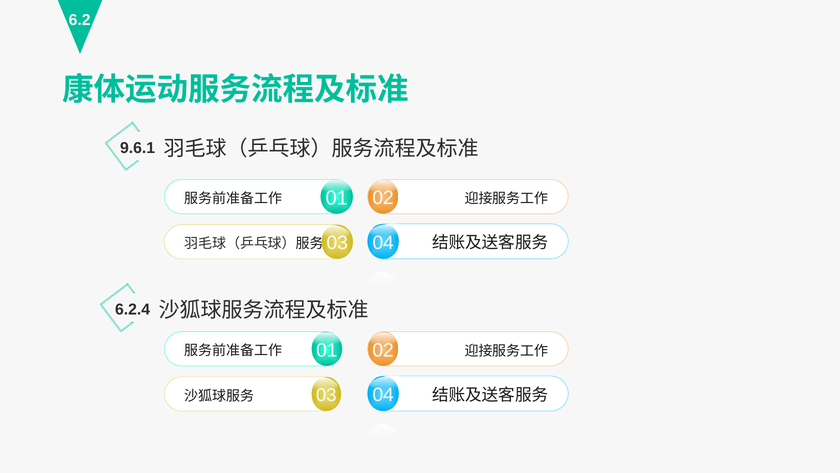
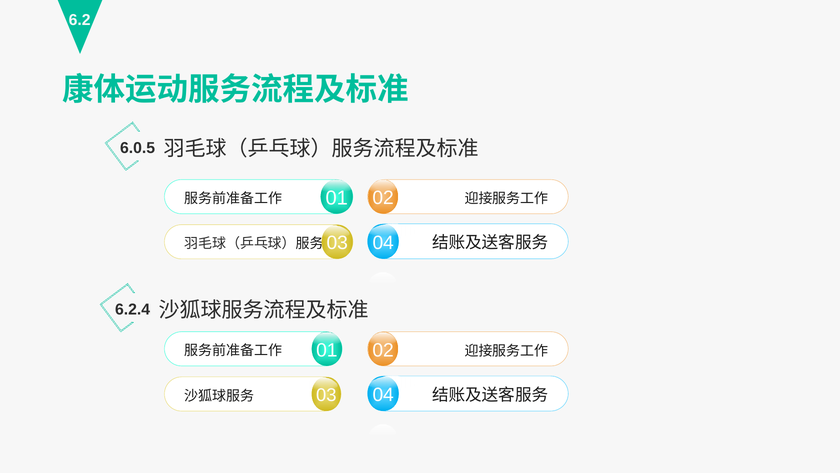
9.6.1: 9.6.1 -> 6.0.5
